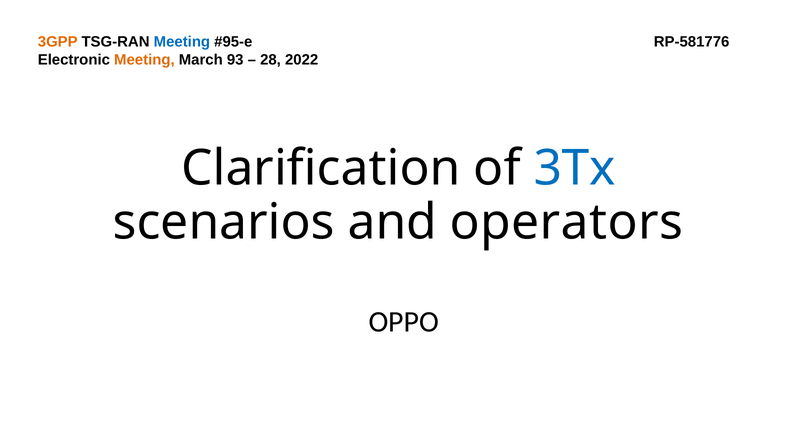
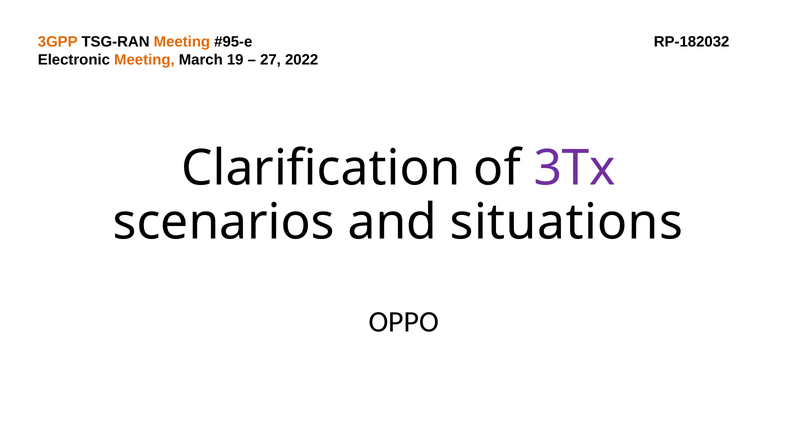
Meeting at (182, 42) colour: blue -> orange
RP-581776: RP-581776 -> RP-182032
93: 93 -> 19
28: 28 -> 27
3Tx colour: blue -> purple
operators: operators -> situations
